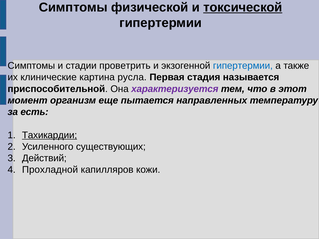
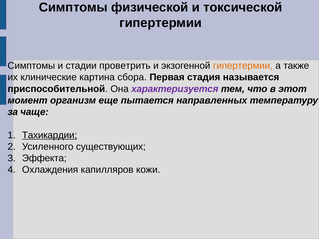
токсической underline: present -> none
гипертермии at (243, 66) colour: blue -> orange
русла: русла -> сбора
есть: есть -> чаще
Действий: Действий -> Эффекта
Прохладной: Прохладной -> Охлаждения
